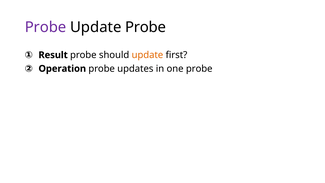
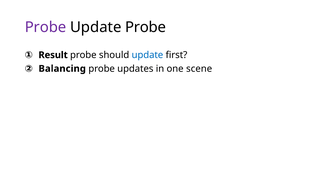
update at (147, 55) colour: orange -> blue
Operation: Operation -> Balancing
one probe: probe -> scene
